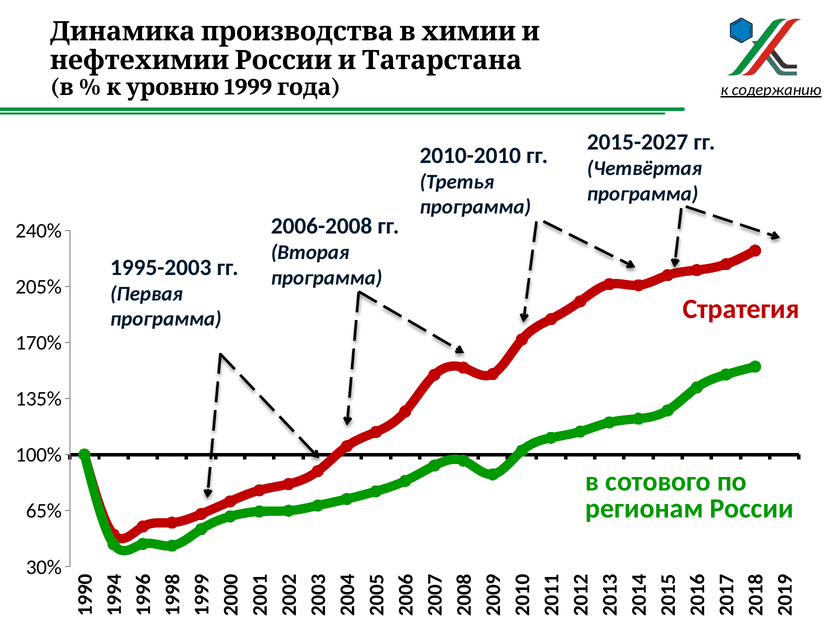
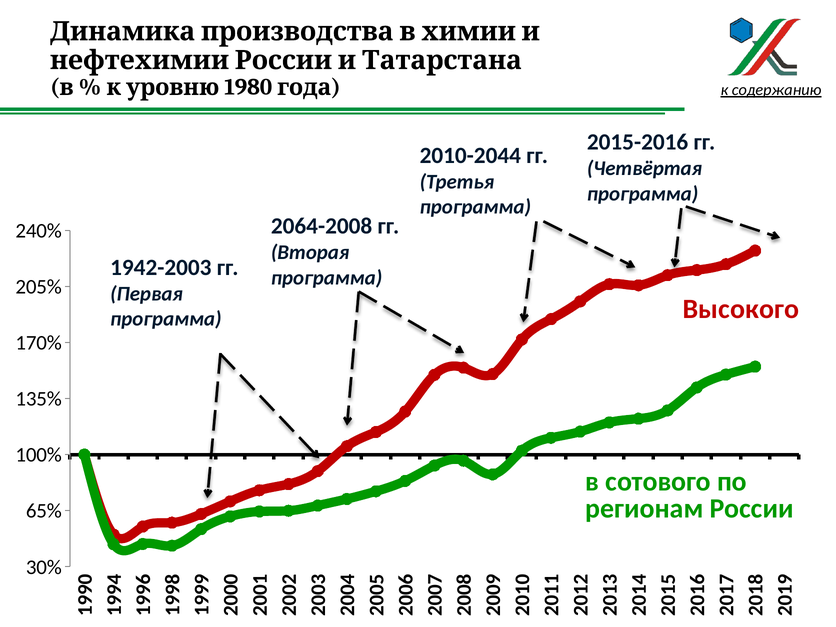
1999: 1999 -> 1980
2015-2027: 2015-2027 -> 2015-2016
2010-2010: 2010-2010 -> 2010-2044
2006-2008: 2006-2008 -> 2064-2008
1995-2003: 1995-2003 -> 1942-2003
Стратегия: Стратегия -> Высокого
